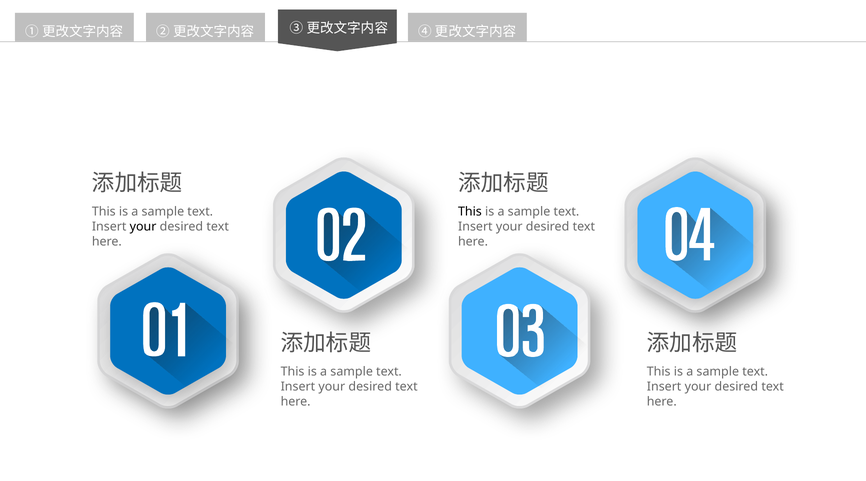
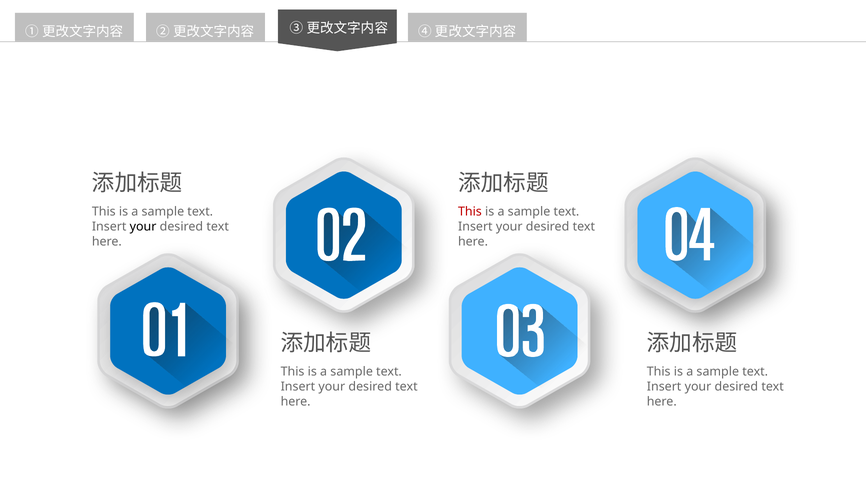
This at (470, 212) colour: black -> red
